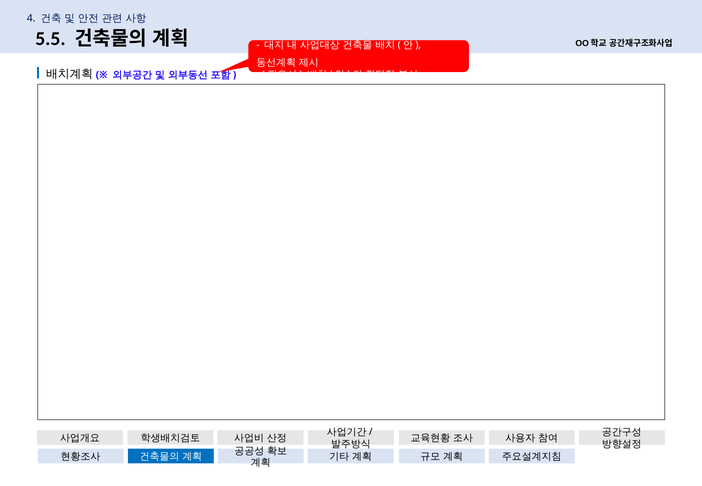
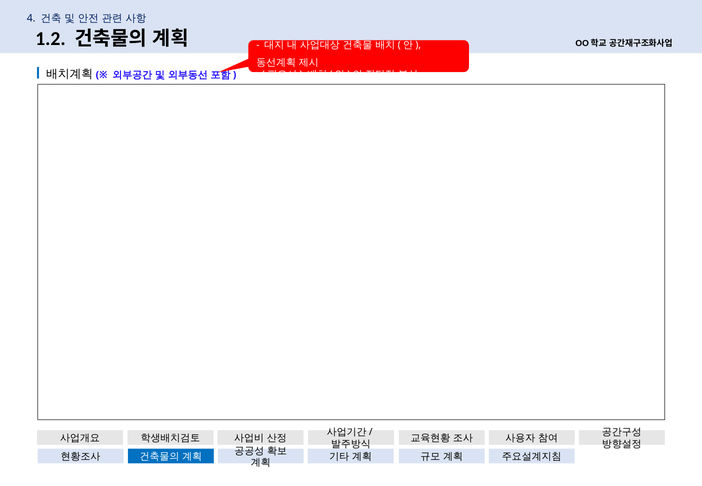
5.5: 5.5 -> 1.2
